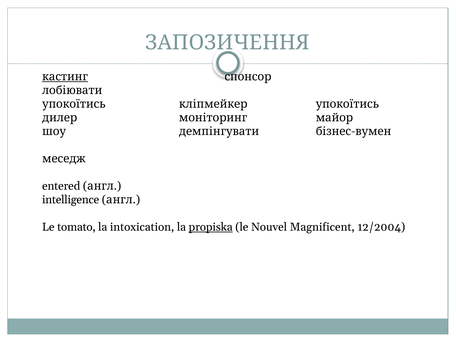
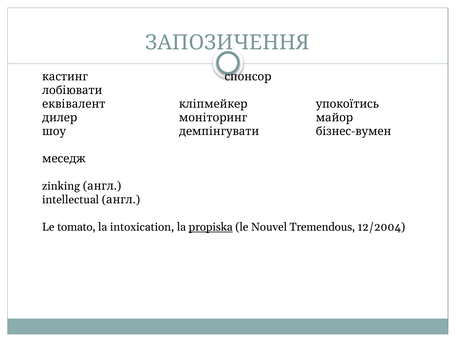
кастинг underline: present -> none
упокоїтись at (74, 104): упокоїтись -> еквівалент
entered: entered -> zinking
intelligence: intelligence -> intellectual
Magnificent: Magnificent -> Tremendous
